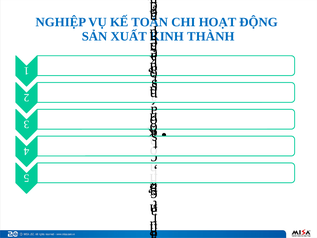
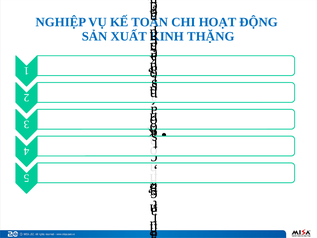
THÀNH: THÀNH -> THẶNG
